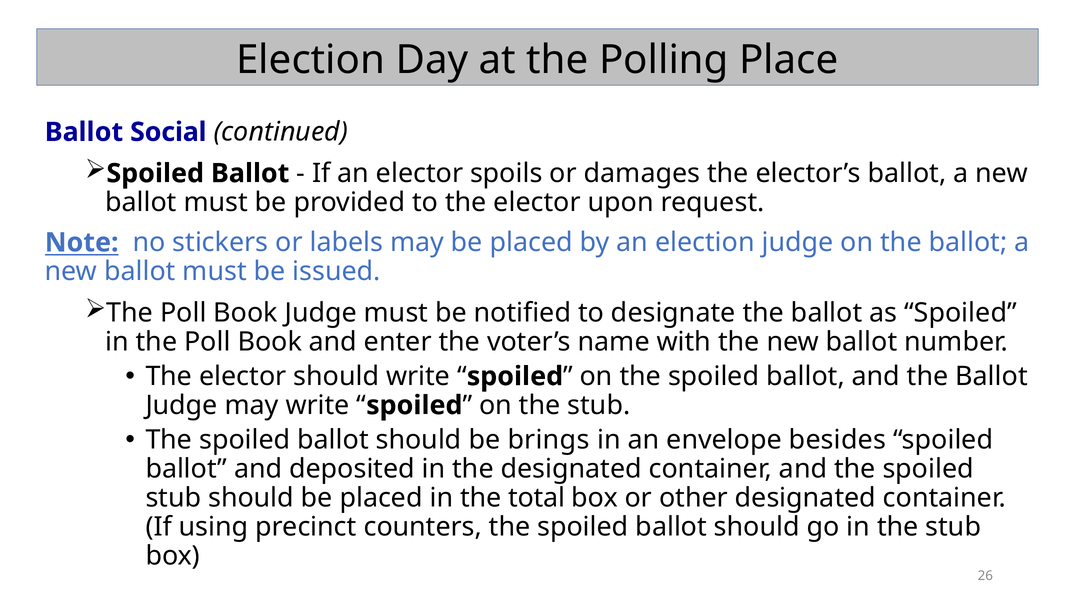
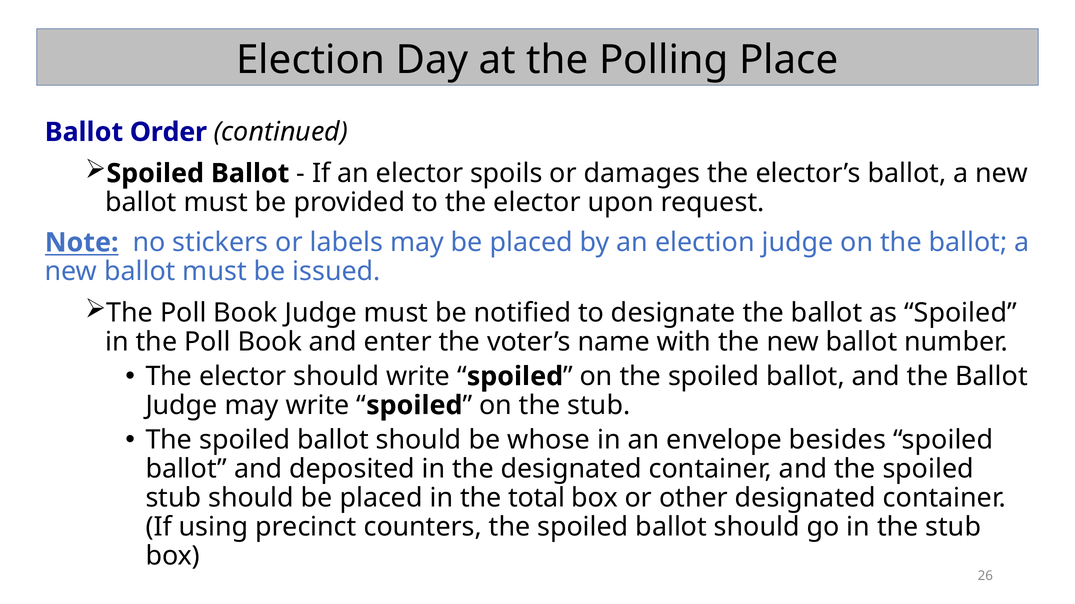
Social: Social -> Order
brings: brings -> whose
